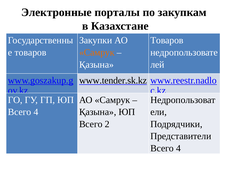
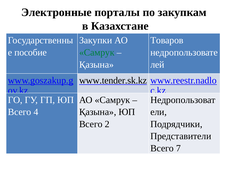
товаров at (30, 52): товаров -> пособие
Самрук at (97, 52) colour: orange -> green
4 at (178, 148): 4 -> 7
